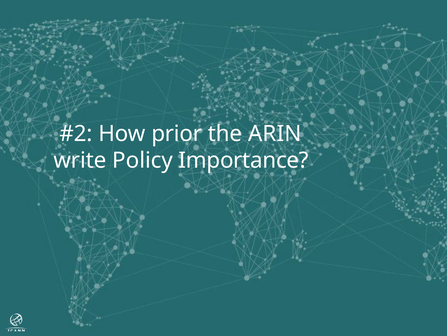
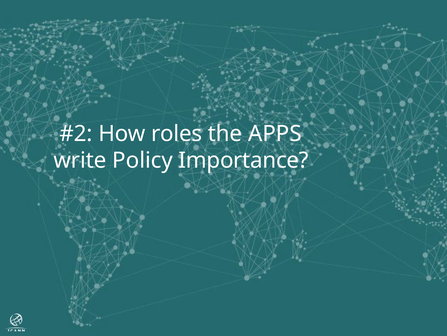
prior: prior -> roles
ARIN: ARIN -> APPS
